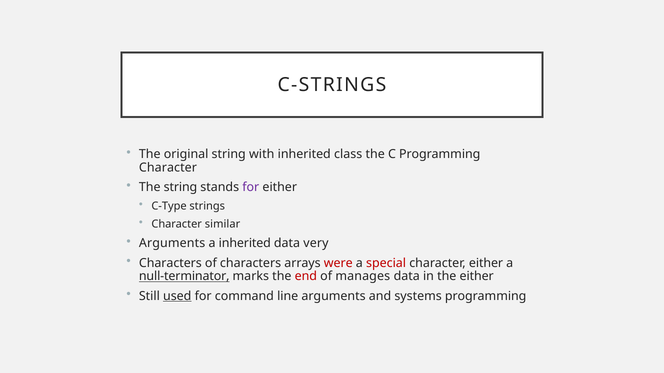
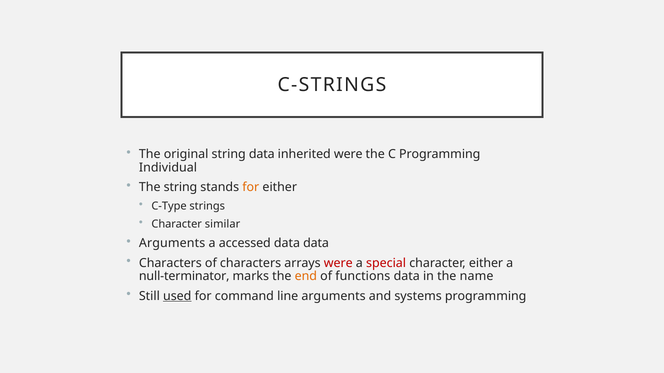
string with: with -> data
inherited class: class -> were
Character at (168, 168): Character -> Individual
for at (251, 188) colour: purple -> orange
a inherited: inherited -> accessed
data very: very -> data
null-terminator underline: present -> none
end colour: red -> orange
manages: manages -> functions
the either: either -> name
